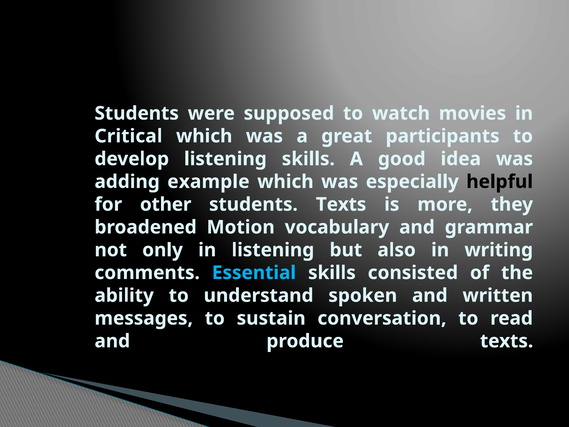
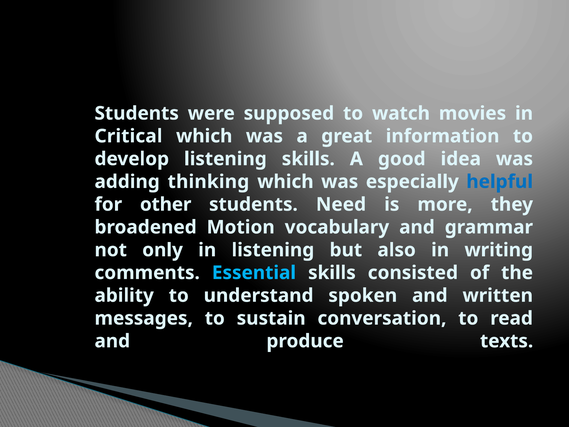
participants: participants -> information
example: example -> thinking
helpful colour: black -> blue
students Texts: Texts -> Need
